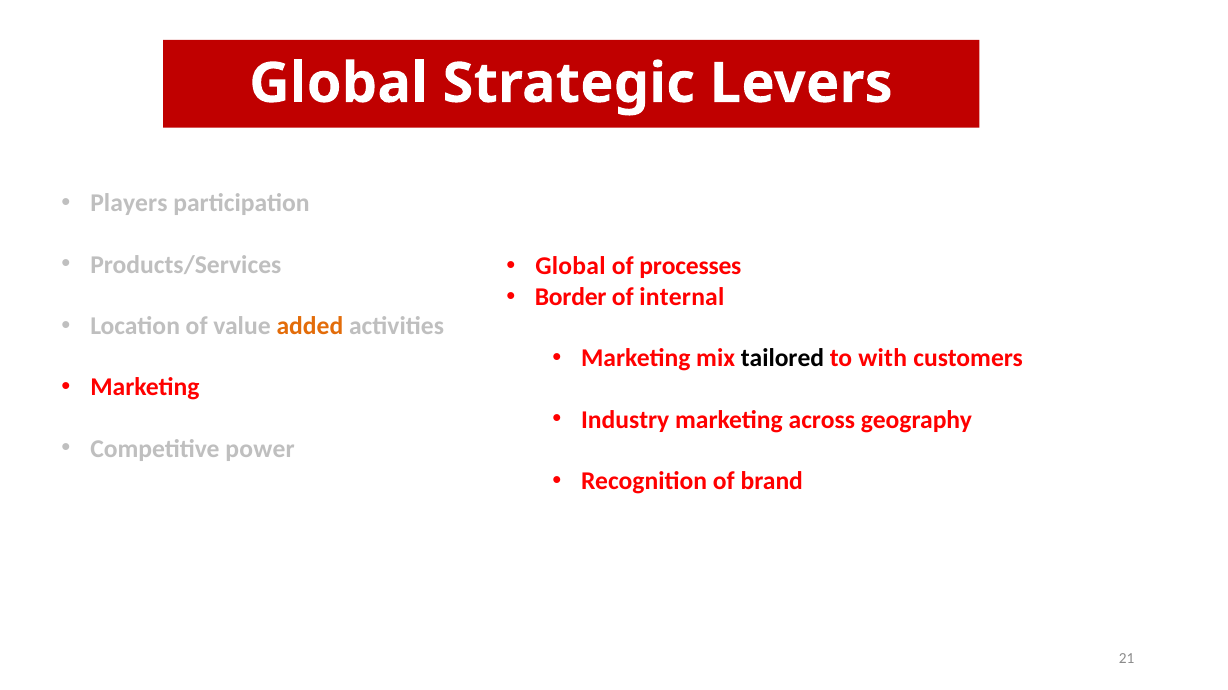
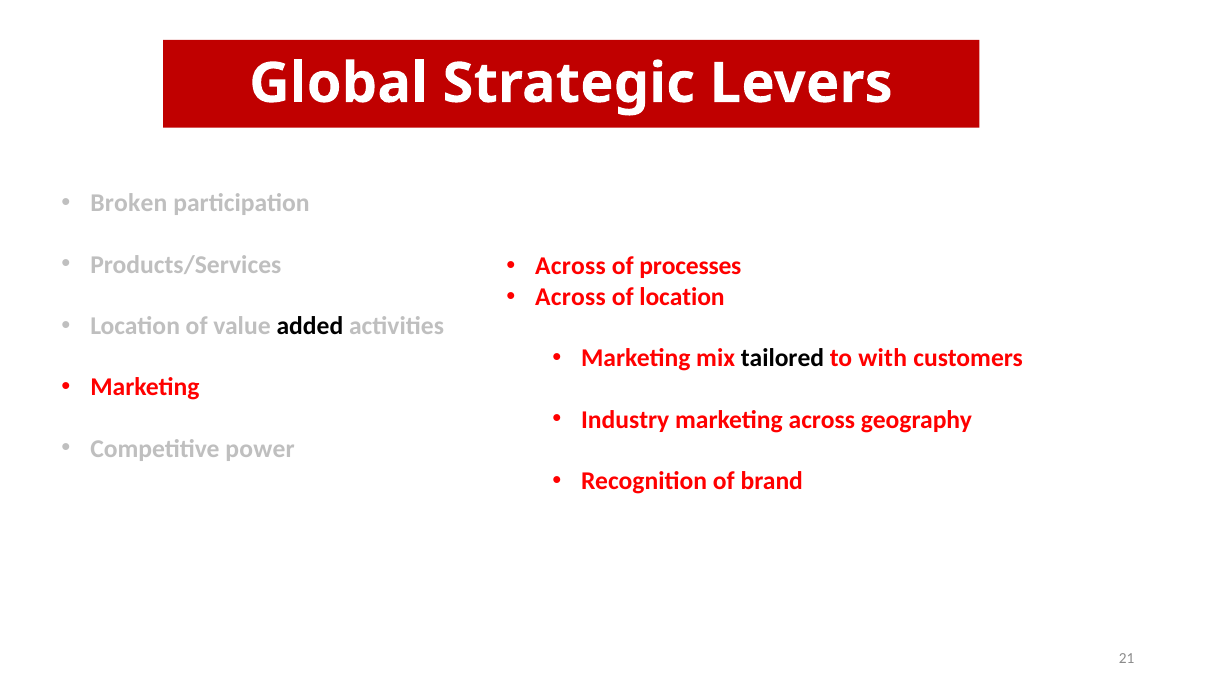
Players: Players -> Broken
Global at (570, 267): Global -> Across
Border at (571, 297): Border -> Across
of internal: internal -> location
added colour: orange -> black
